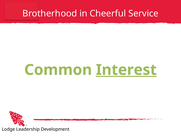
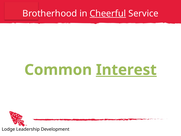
Cheerful underline: none -> present
